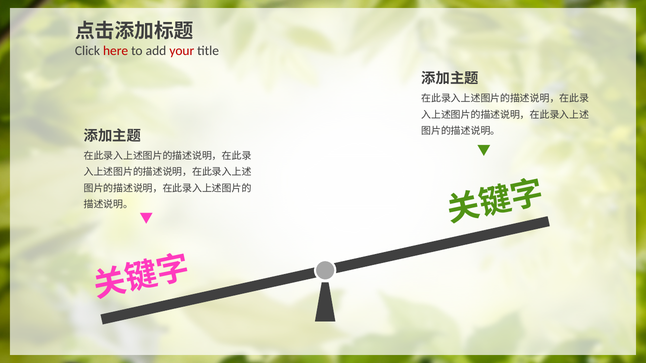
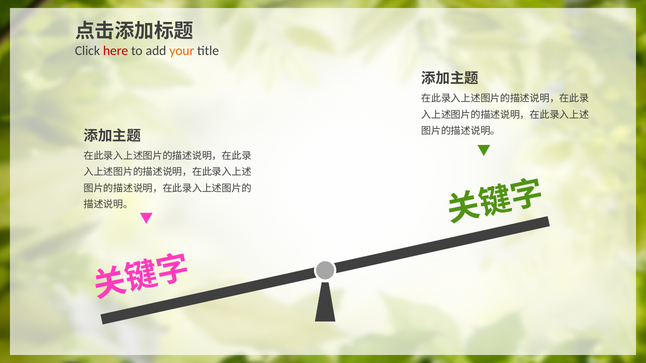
your colour: red -> orange
